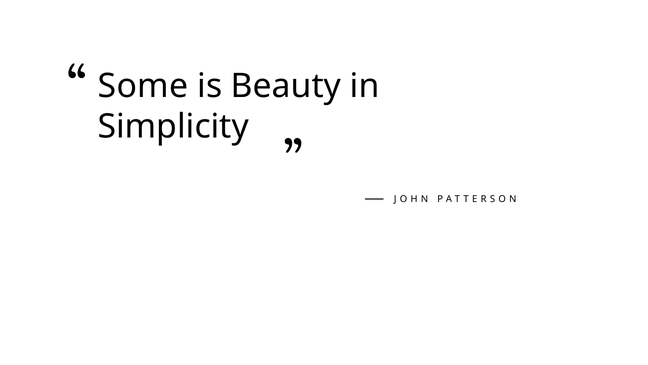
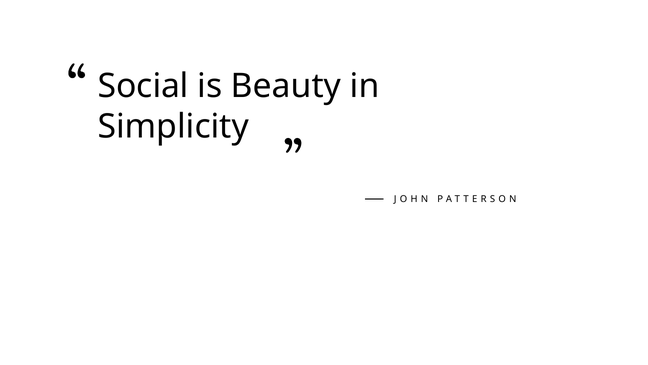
Some: Some -> Social
